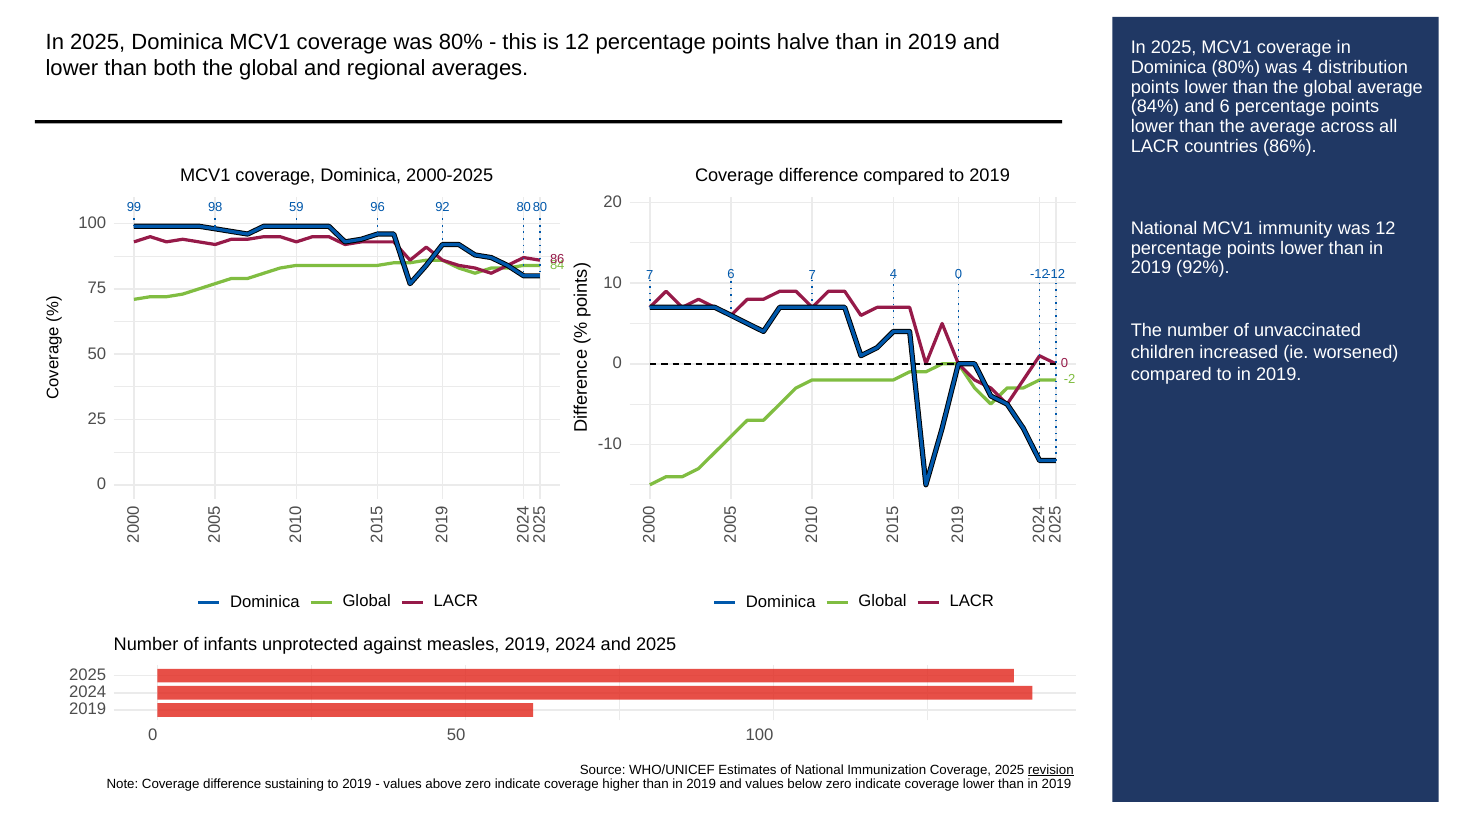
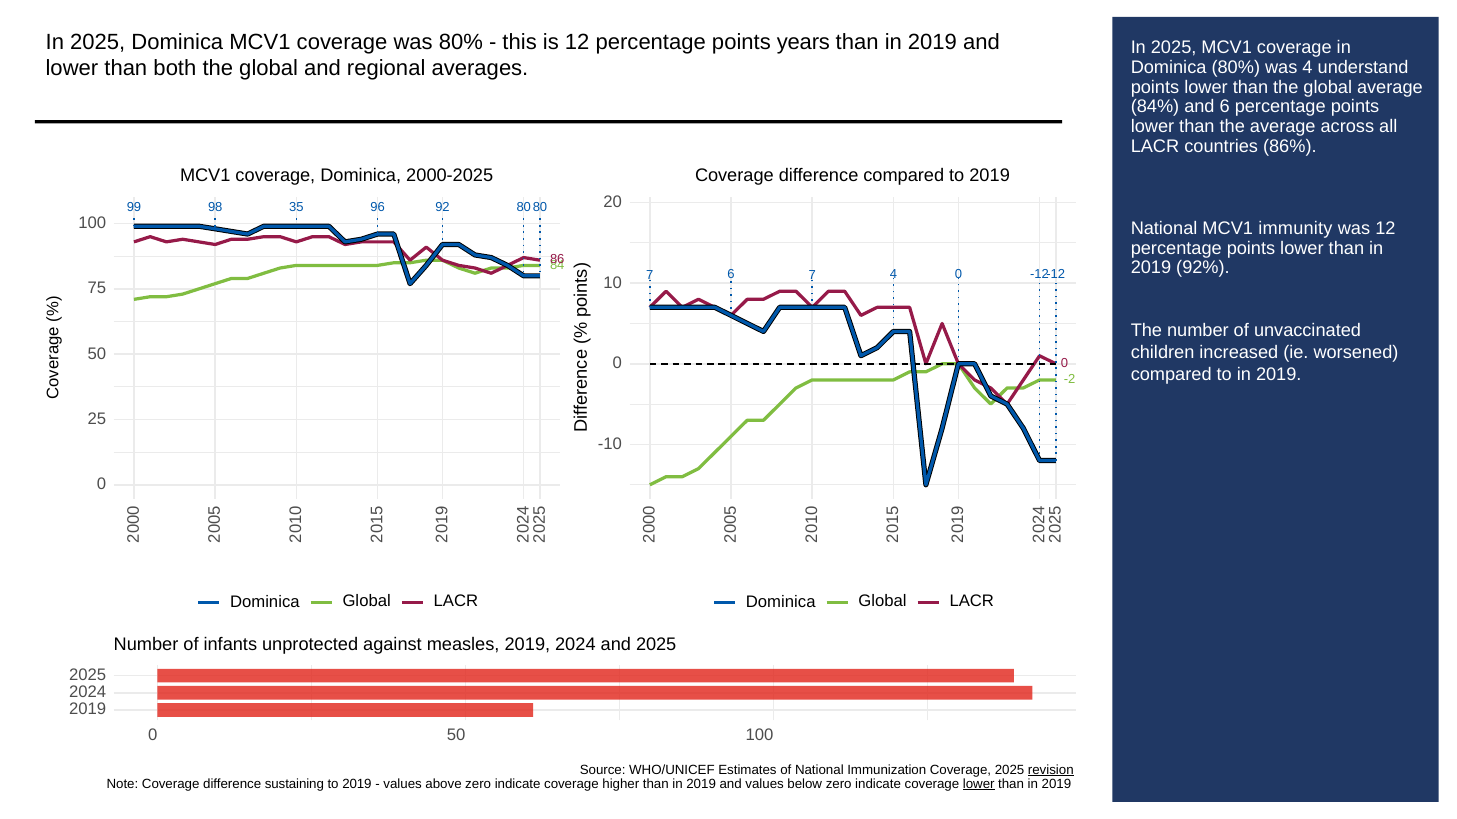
halve: halve -> years
distribution: distribution -> understand
59: 59 -> 35
lower at (979, 785) underline: none -> present
